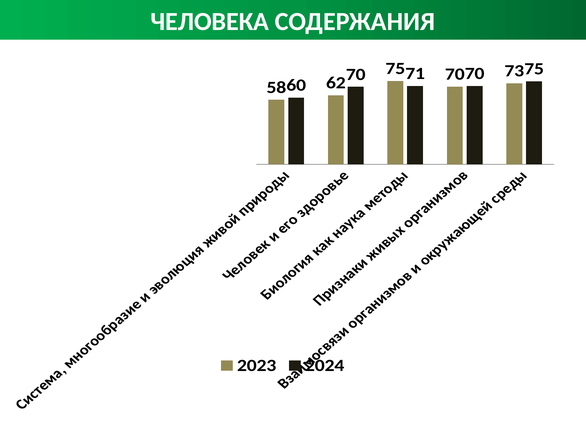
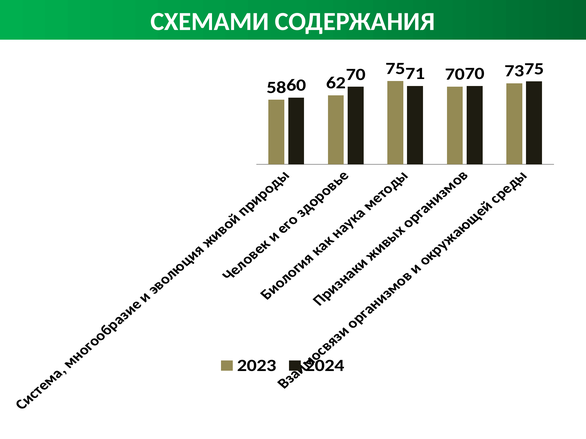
ЧЕЛОВЕКА: ЧЕЛОВЕКА -> СХЕМАМИ
